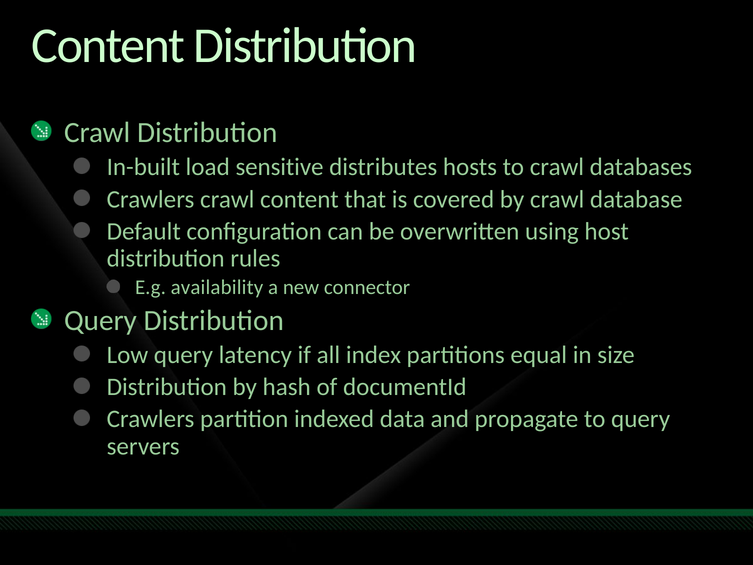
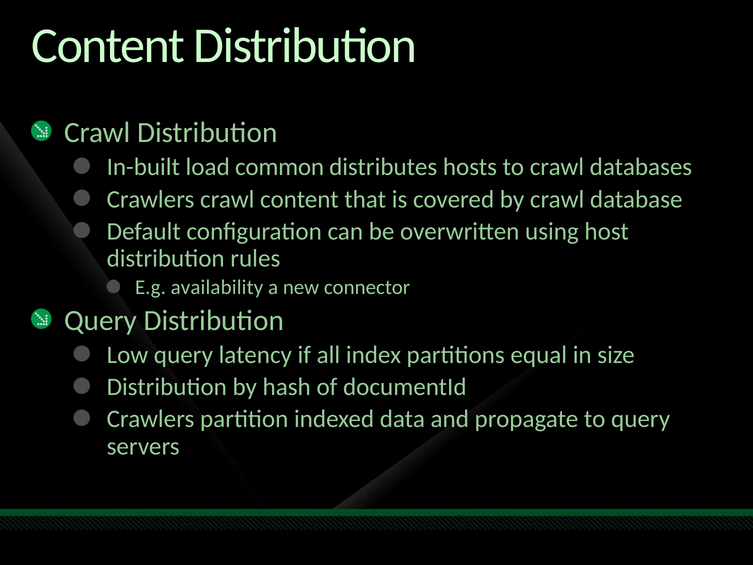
sensitive: sensitive -> common
